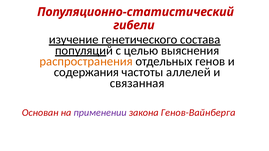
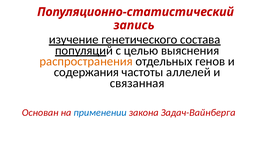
гибели: гибели -> запись
применении colour: purple -> blue
Генов-Вайнберга: Генов-Вайнберга -> Задач-Вайнберга
